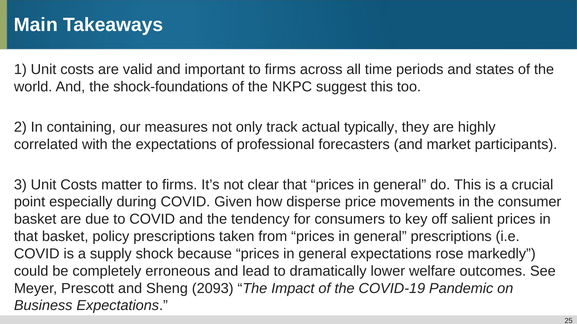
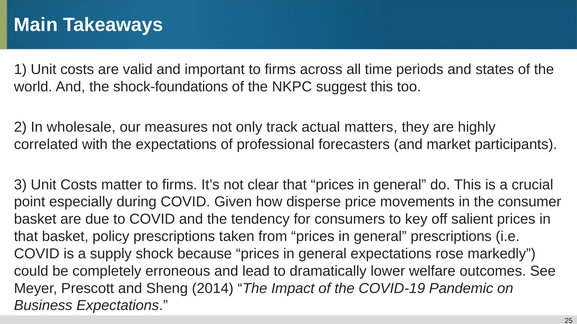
containing: containing -> wholesale
typically: typically -> matters
2093: 2093 -> 2014
